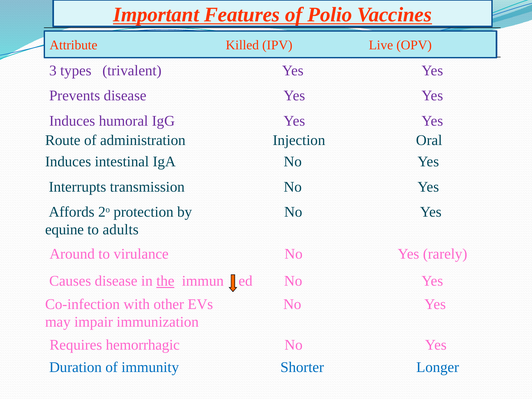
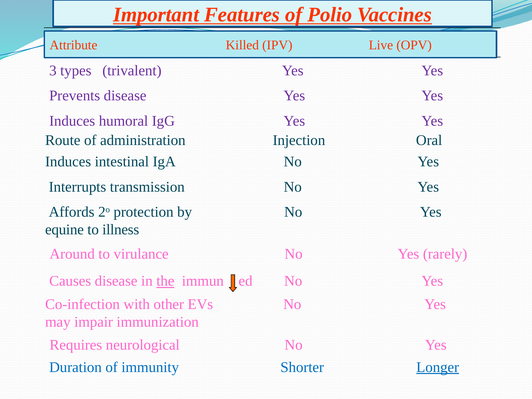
adults: adults -> illness
hemorrhagic: hemorrhagic -> neurological
Longer underline: none -> present
